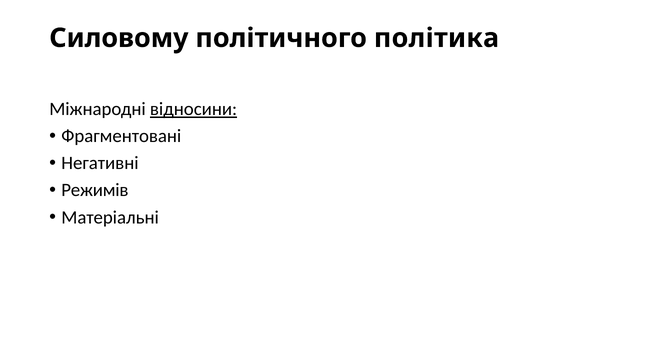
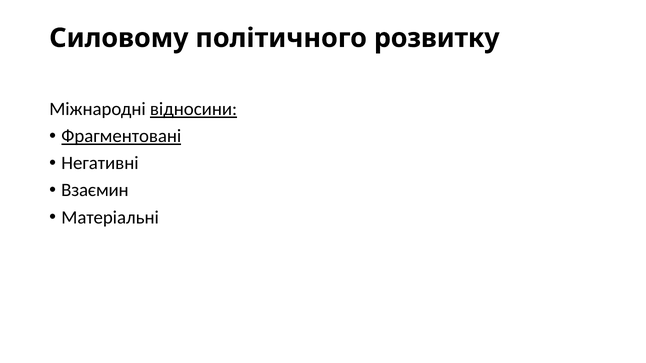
політика: політика -> розвитку
Фрагментовані underline: none -> present
Режимів: Режимів -> Взаємин
